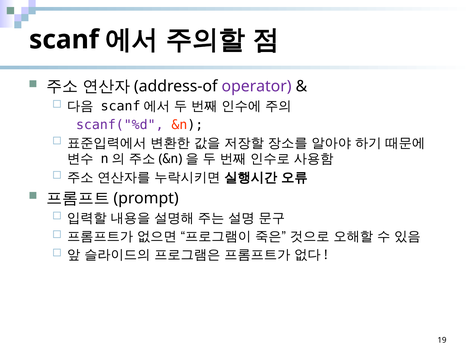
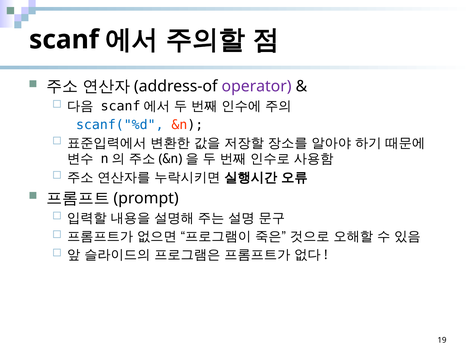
scanf("%d colour: purple -> blue
